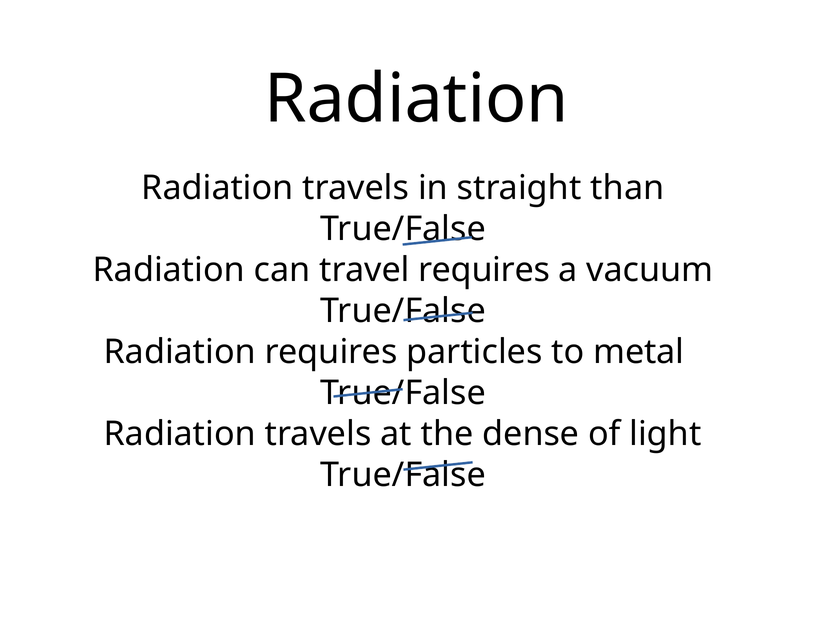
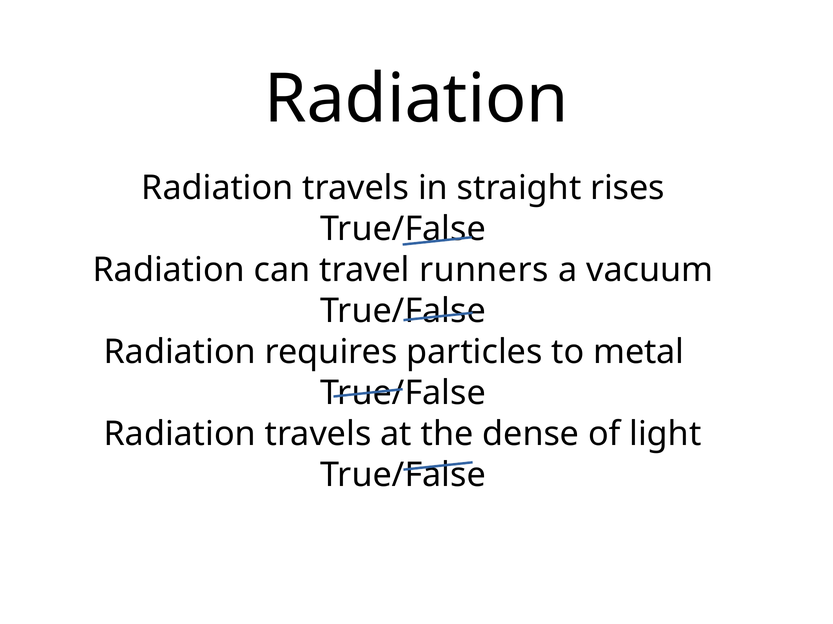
than: than -> rises
travel requires: requires -> runners
